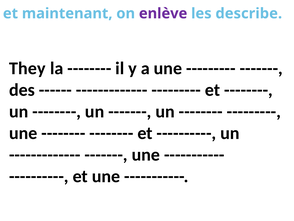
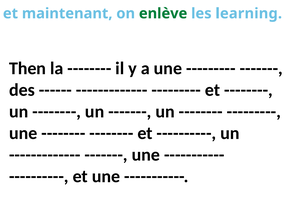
enlève colour: purple -> green
describe: describe -> learning
They: They -> Then
